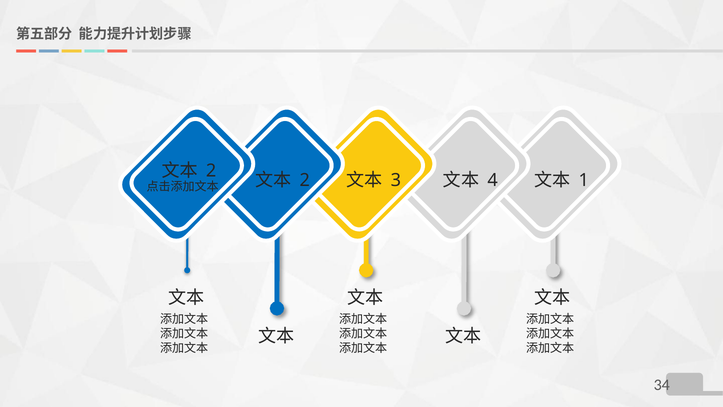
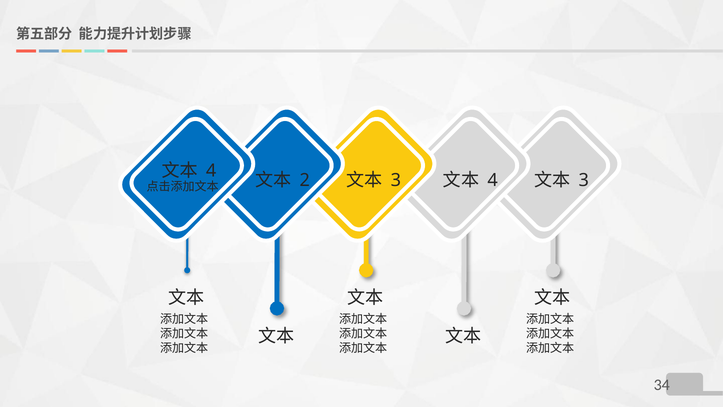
2 at (211, 171): 2 -> 4
1 at (584, 180): 1 -> 3
